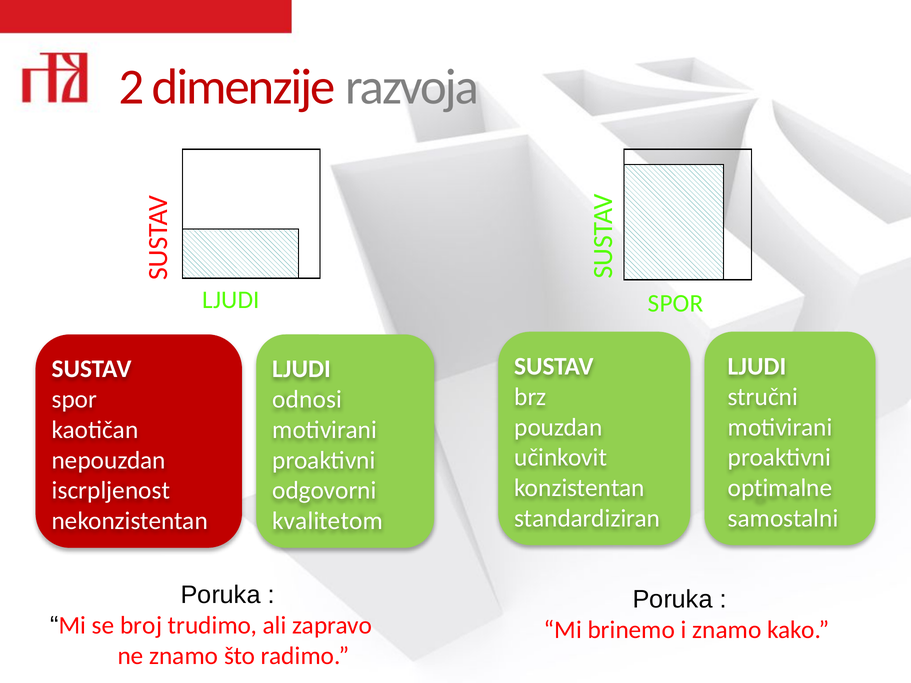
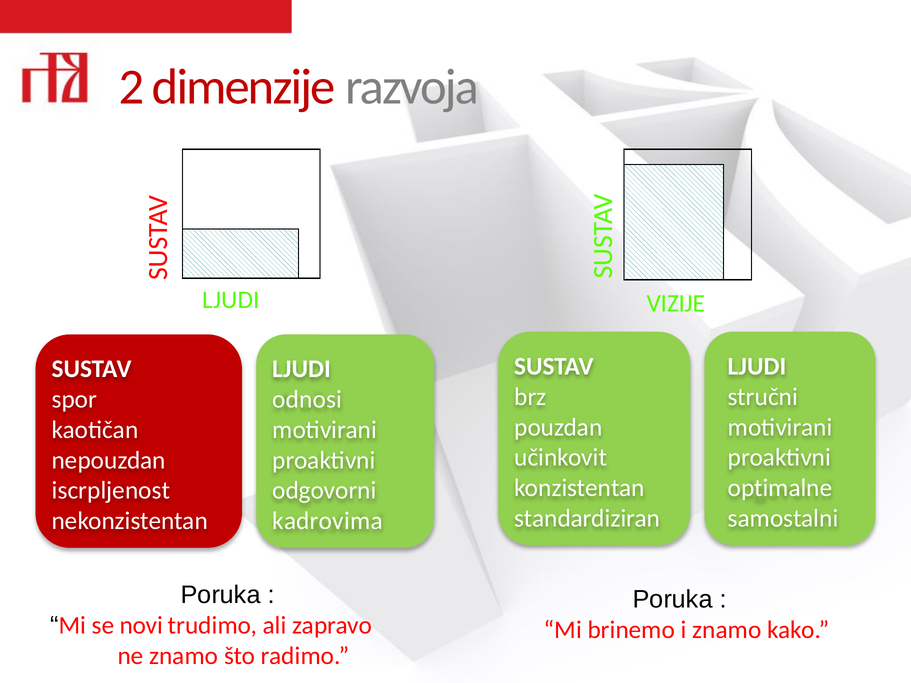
SPOR at (676, 304): SPOR -> VIZIJE
kvalitetom: kvalitetom -> kadrovima
broj: broj -> novi
